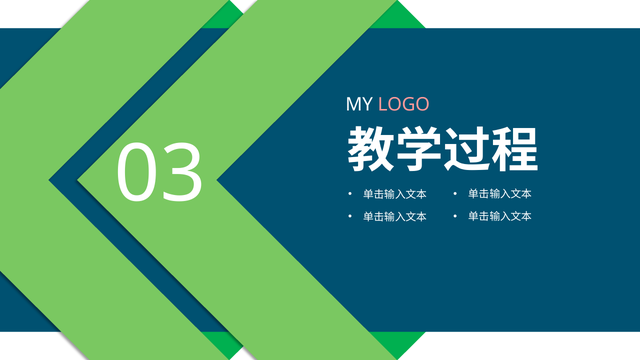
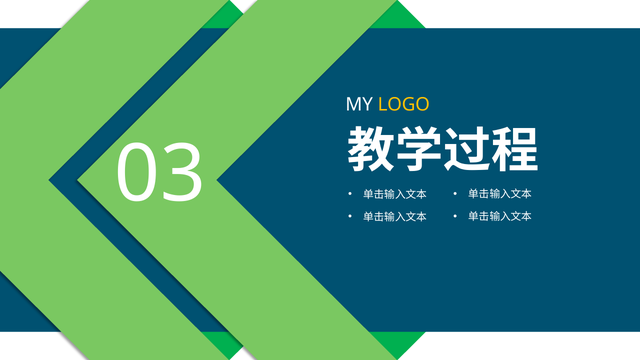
LOGO colour: pink -> yellow
